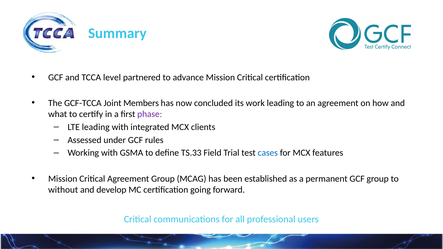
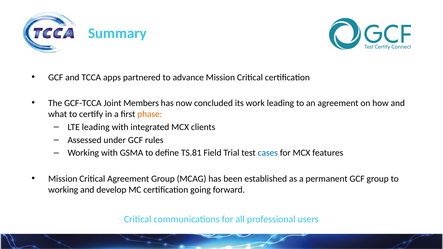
level: level -> apps
phase colour: purple -> orange
TS.33: TS.33 -> TS.81
without at (63, 190): without -> working
